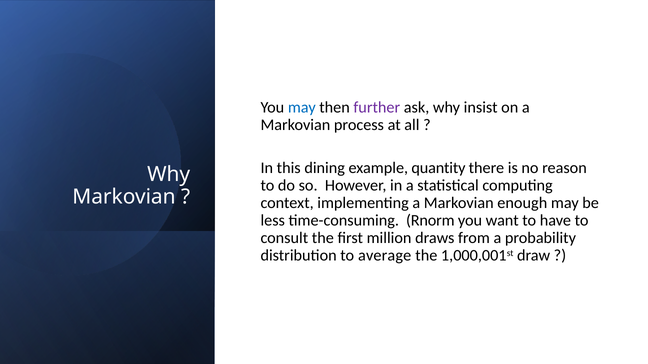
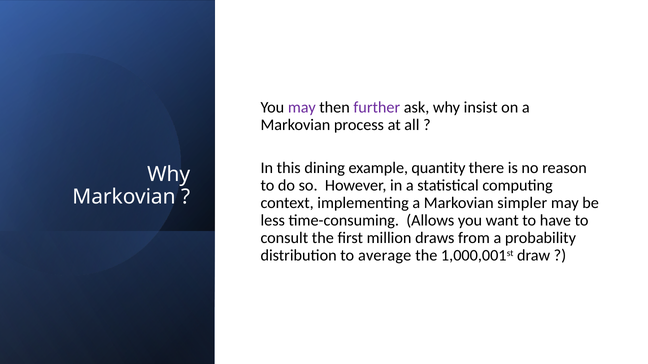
may at (302, 108) colour: blue -> purple
enough: enough -> simpler
Rnorm: Rnorm -> Allows
